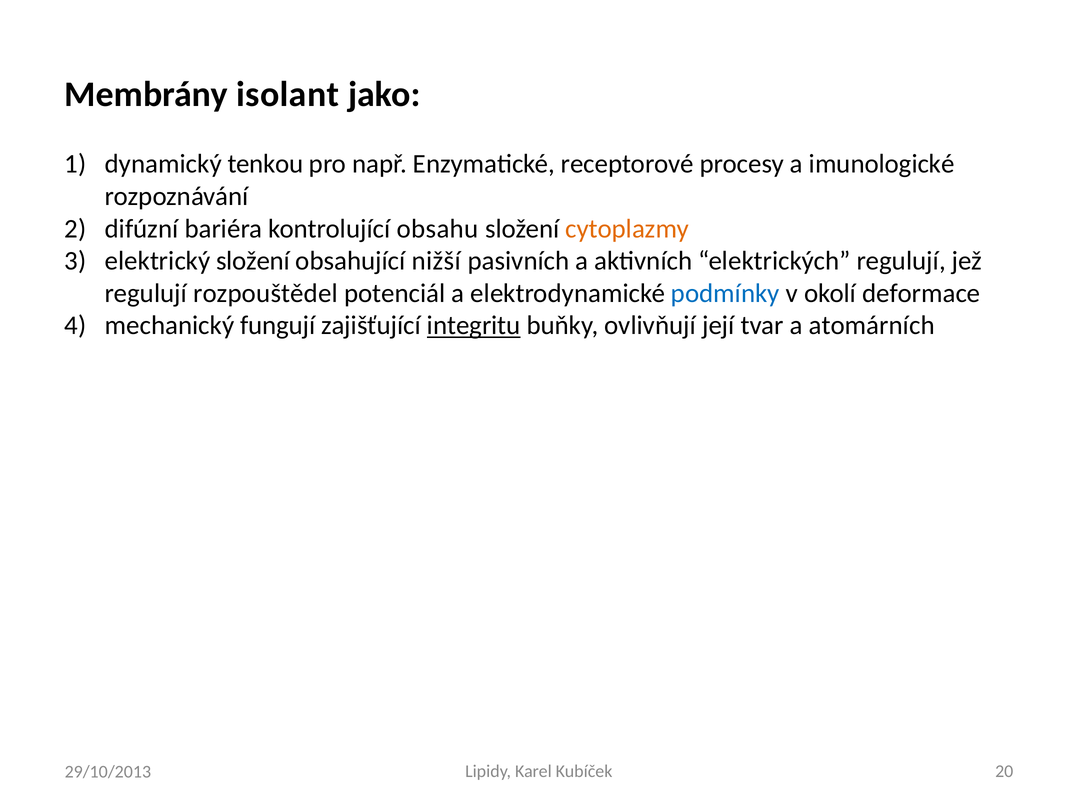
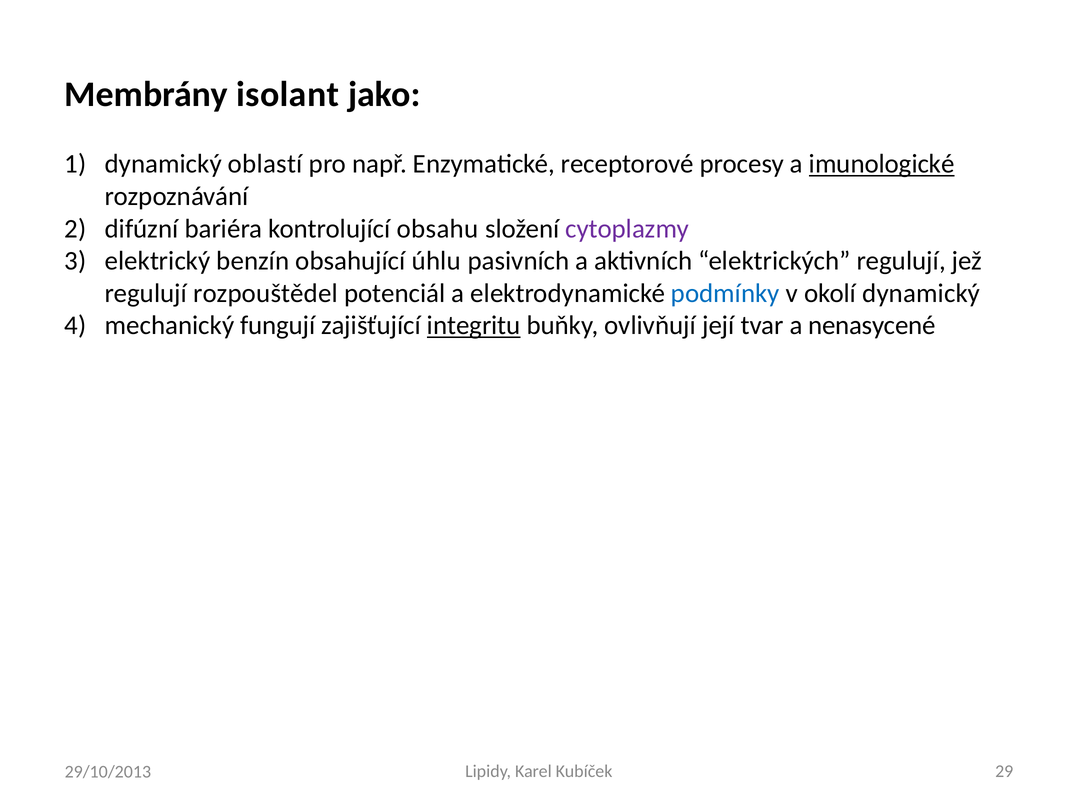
tenkou: tenkou -> oblastí
imunologické underline: none -> present
cytoplazmy colour: orange -> purple
elektrický složení: složení -> benzín
nižší: nižší -> úhlu
okolí deformace: deformace -> dynamický
atomárních: atomárních -> nenasycené
20: 20 -> 29
